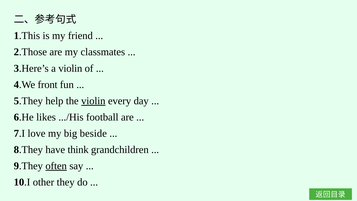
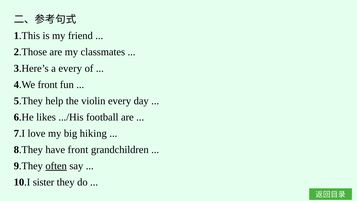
a violin: violin -> every
violin at (93, 101) underline: present -> none
beside: beside -> hiking
have think: think -> front
other: other -> sister
